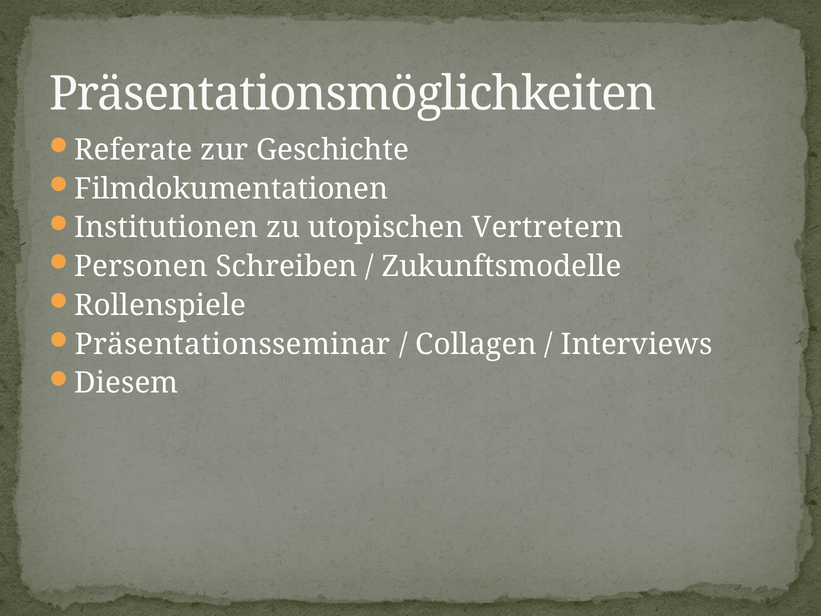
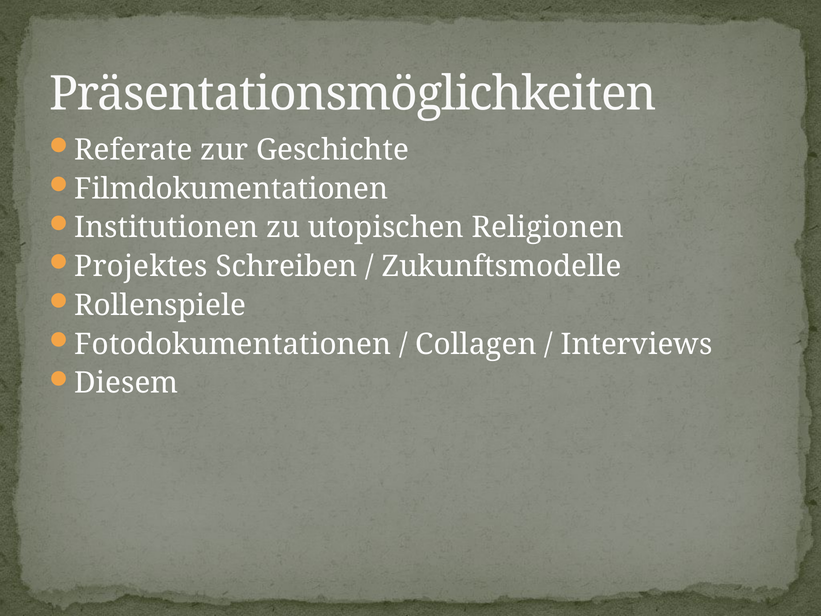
Vertretern: Vertretern -> Religionen
Personen: Personen -> Projektes
Präsentationsseminar: Präsentationsseminar -> Fotodokumentationen
